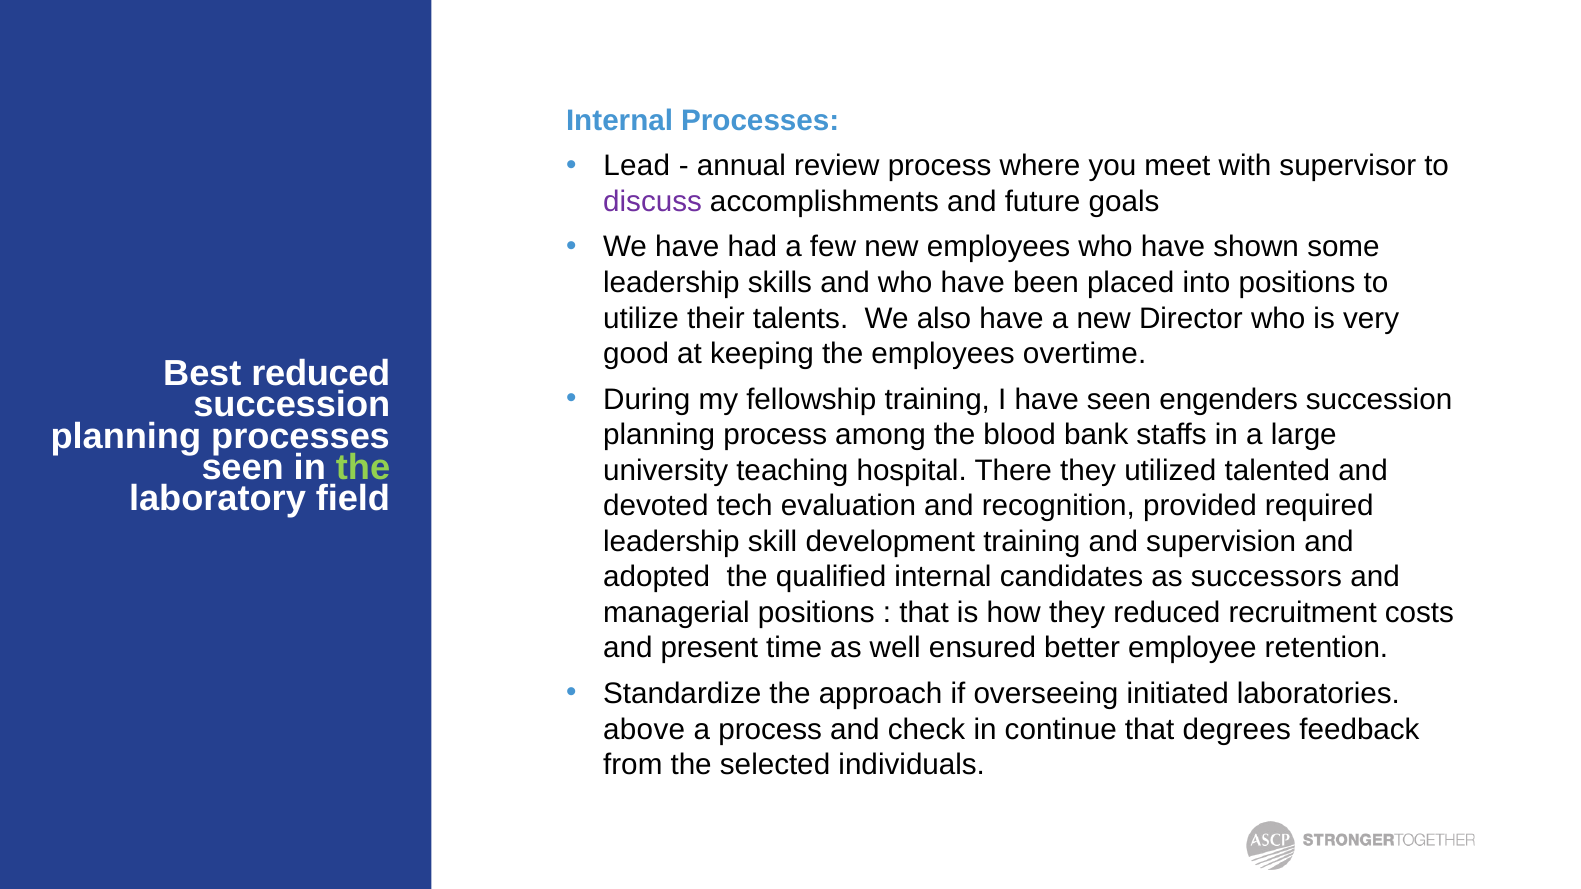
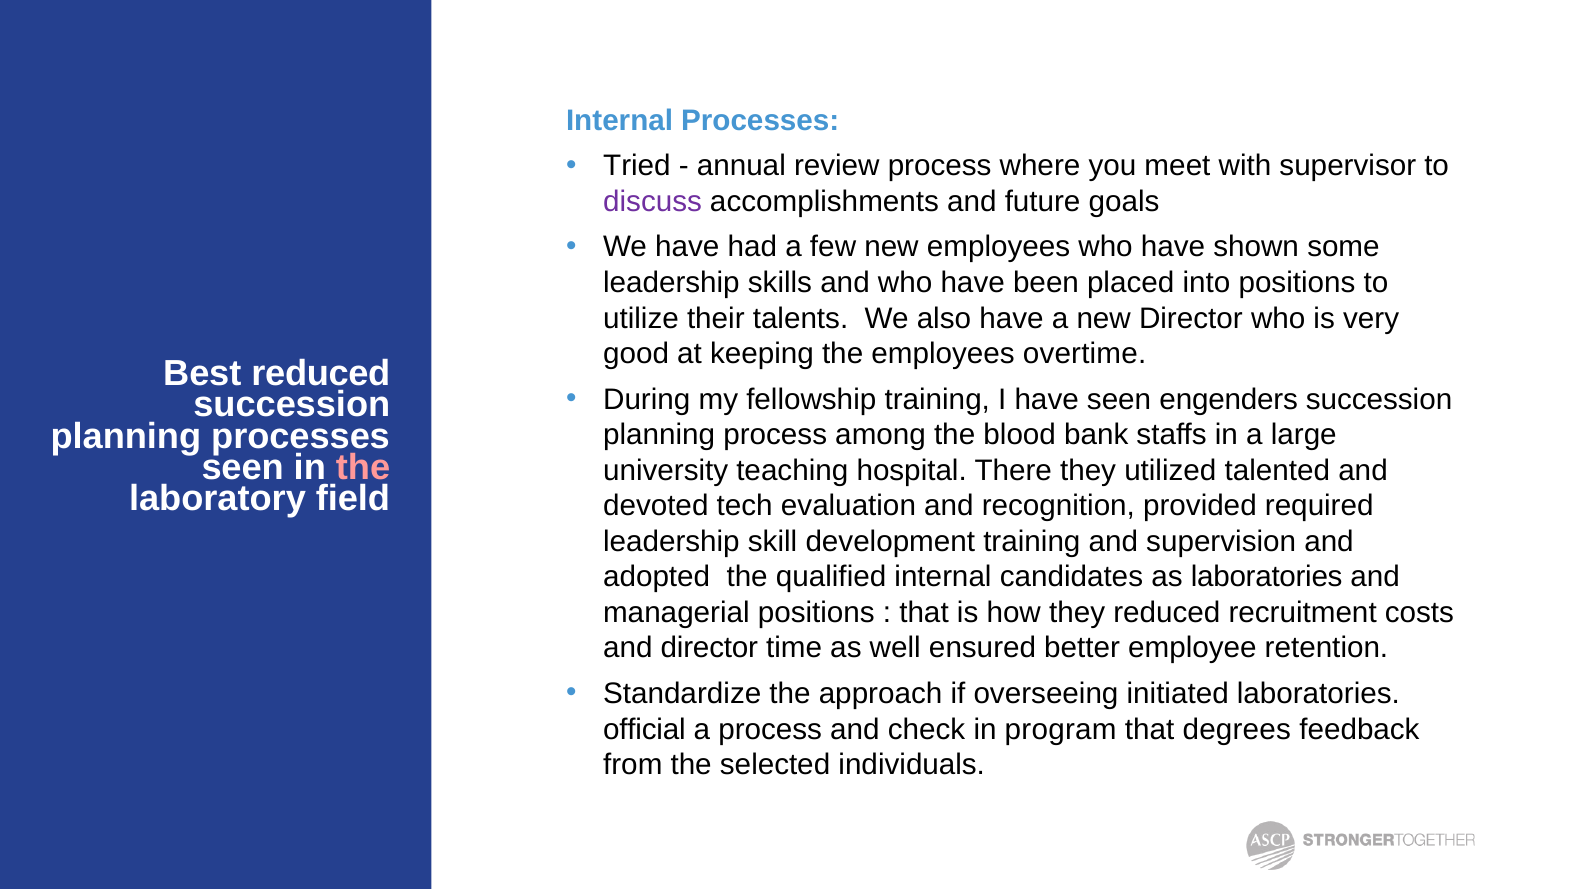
Lead: Lead -> Tried
the at (363, 468) colour: light green -> pink
as successors: successors -> laboratories
and present: present -> director
above: above -> official
continue: continue -> program
